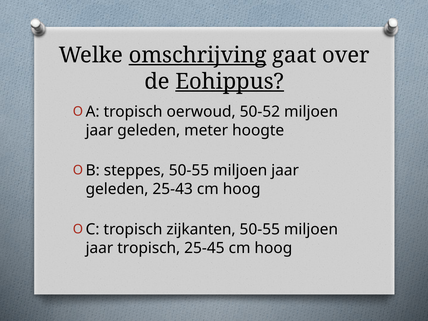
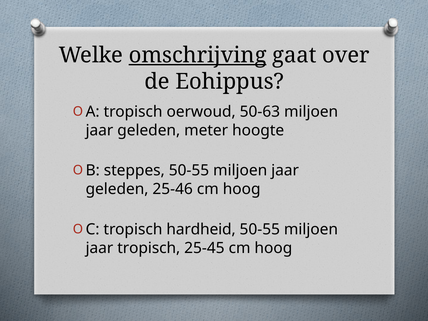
Eohippus underline: present -> none
50-52: 50-52 -> 50-63
25-43: 25-43 -> 25-46
zijkanten: zijkanten -> hardheid
